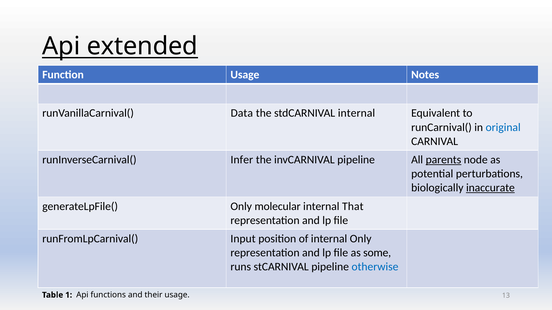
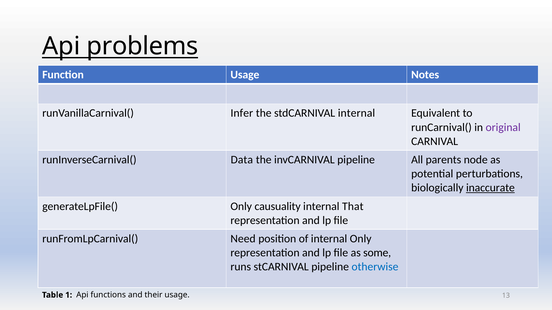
extended: extended -> problems
Data: Data -> Infer
original colour: blue -> purple
Infer: Infer -> Data
parents underline: present -> none
molecular: molecular -> causuality
Input: Input -> Need
